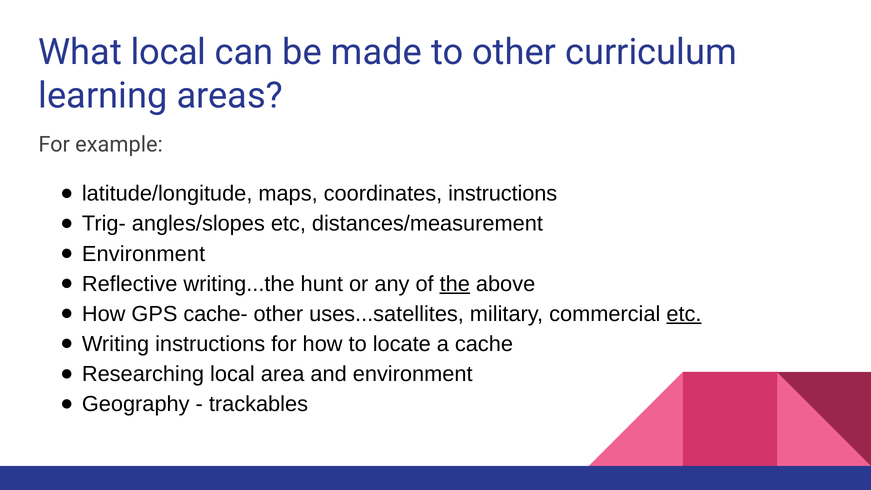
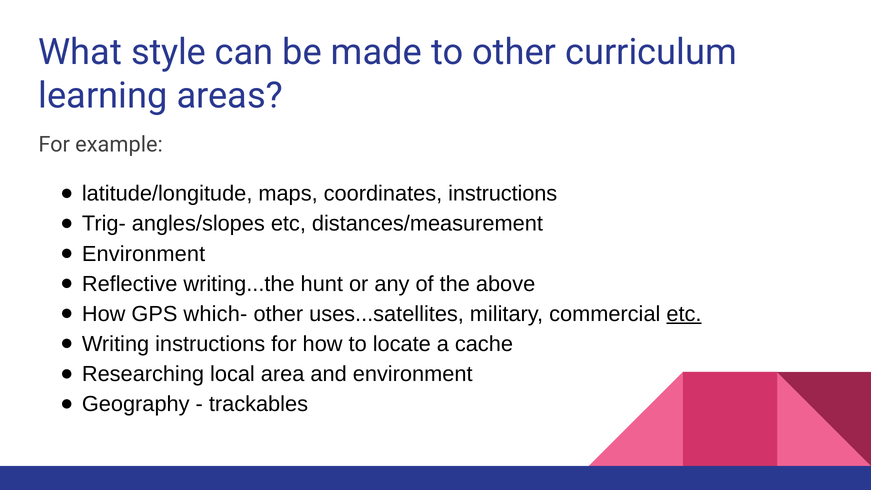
What local: local -> style
the underline: present -> none
cache-: cache- -> which-
